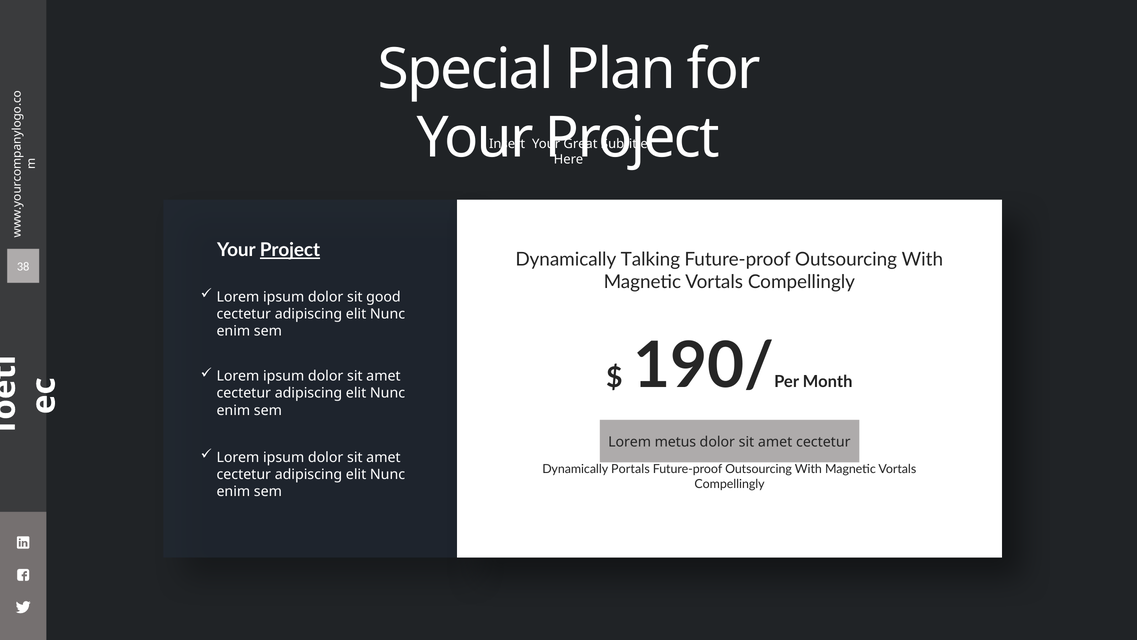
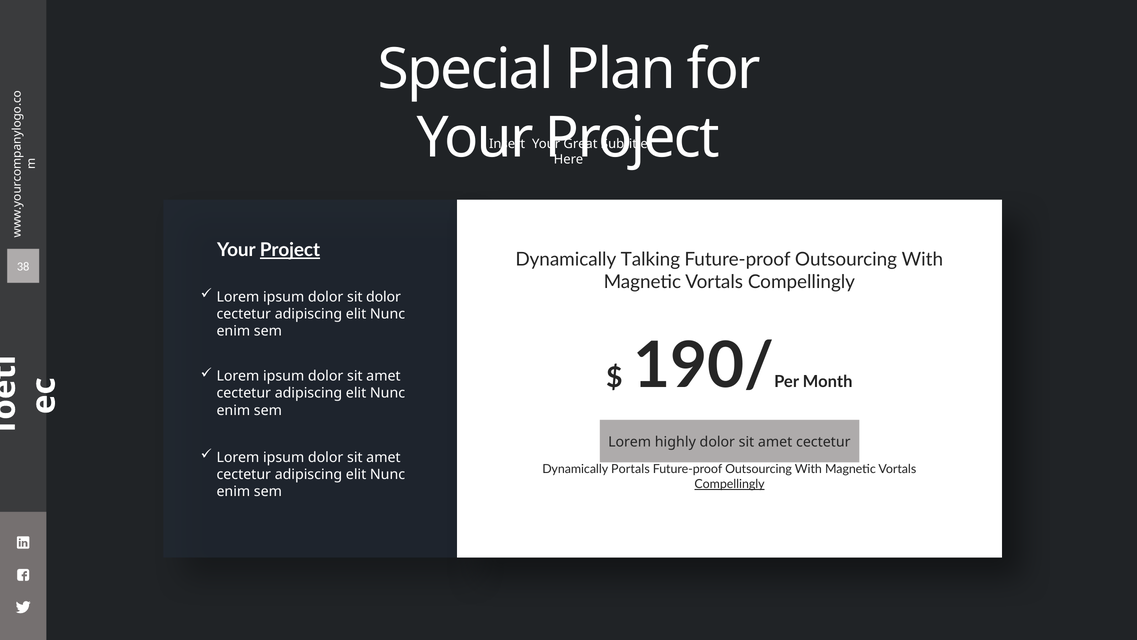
sit good: good -> dolor
metus: metus -> highly
Compellingly at (730, 484) underline: none -> present
